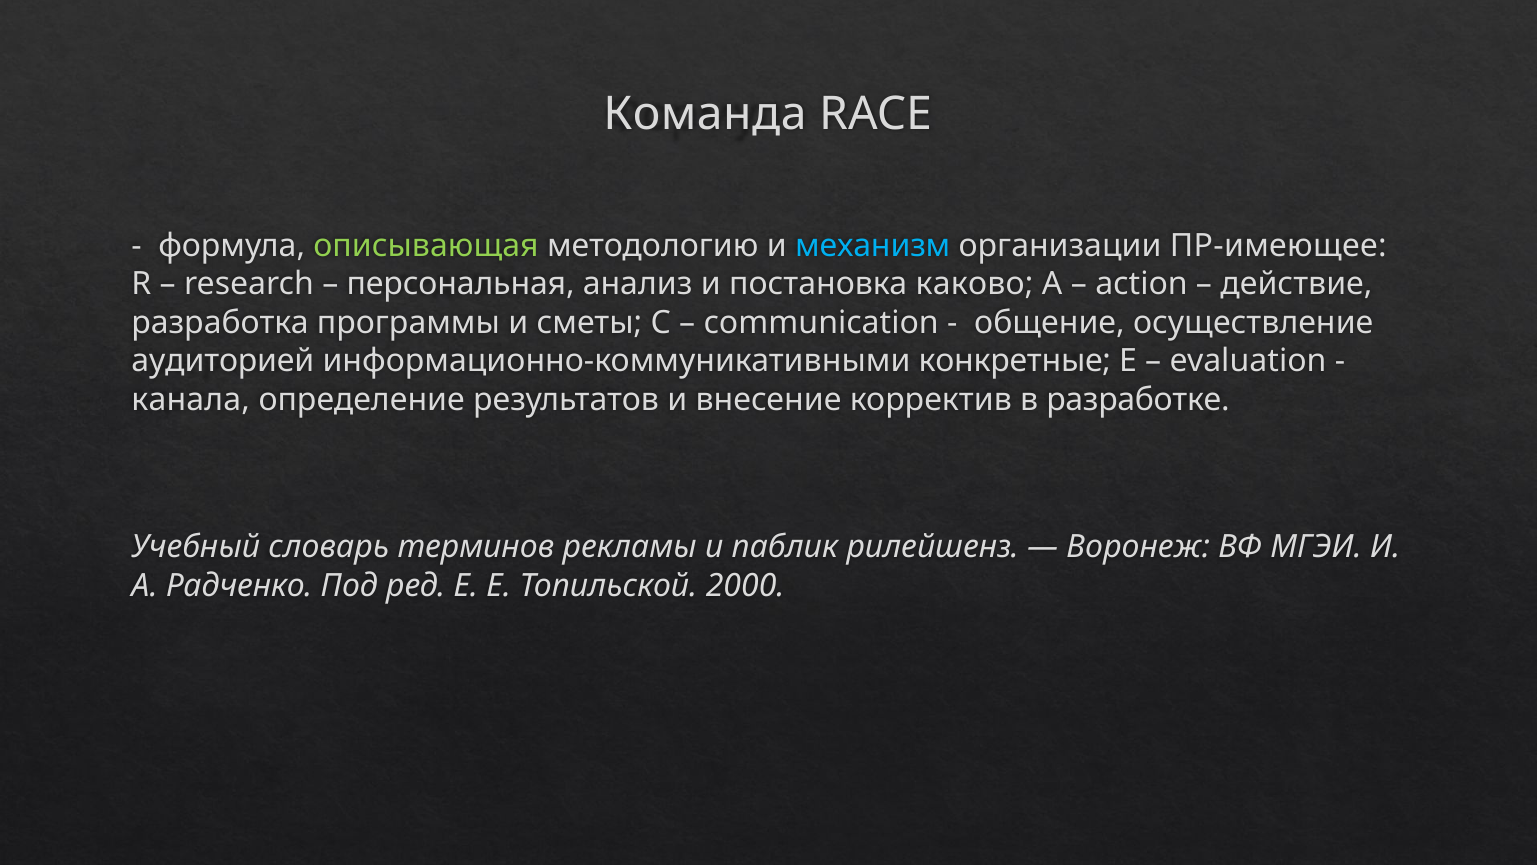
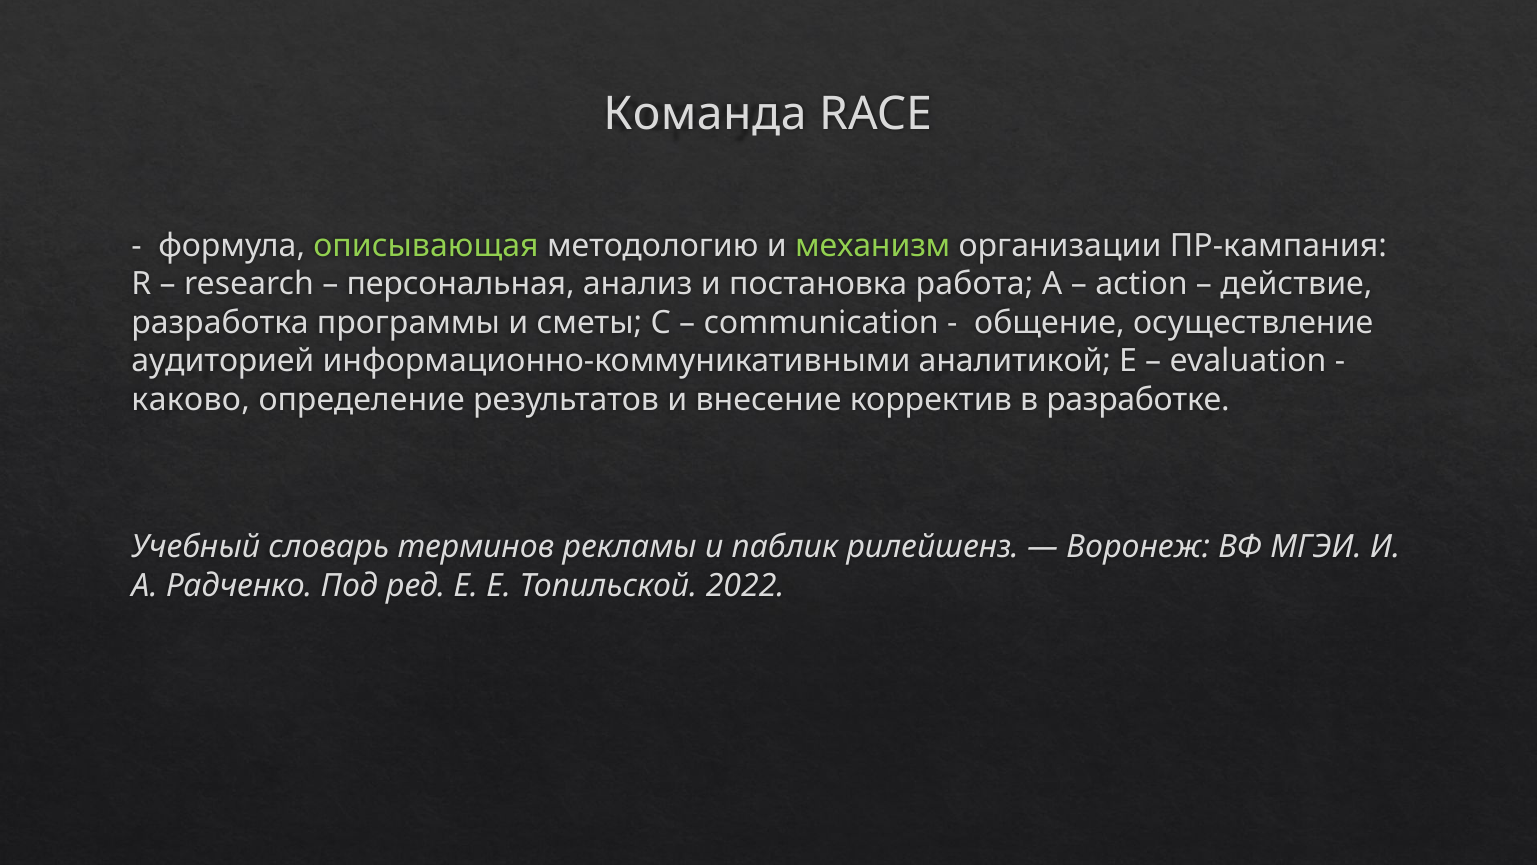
механизм colour: light blue -> light green
ПР-имеющее: ПР-имеющее -> ПР-кампания
каково: каково -> работа
конкретные: конкретные -> аналитикой
канала: канала -> каково
2000: 2000 -> 2022
